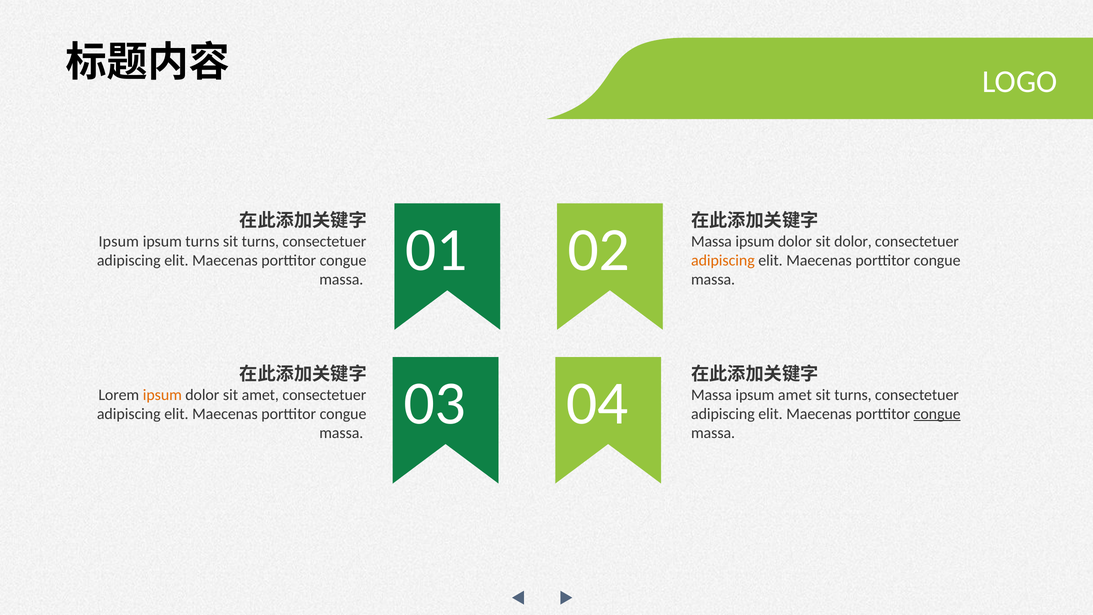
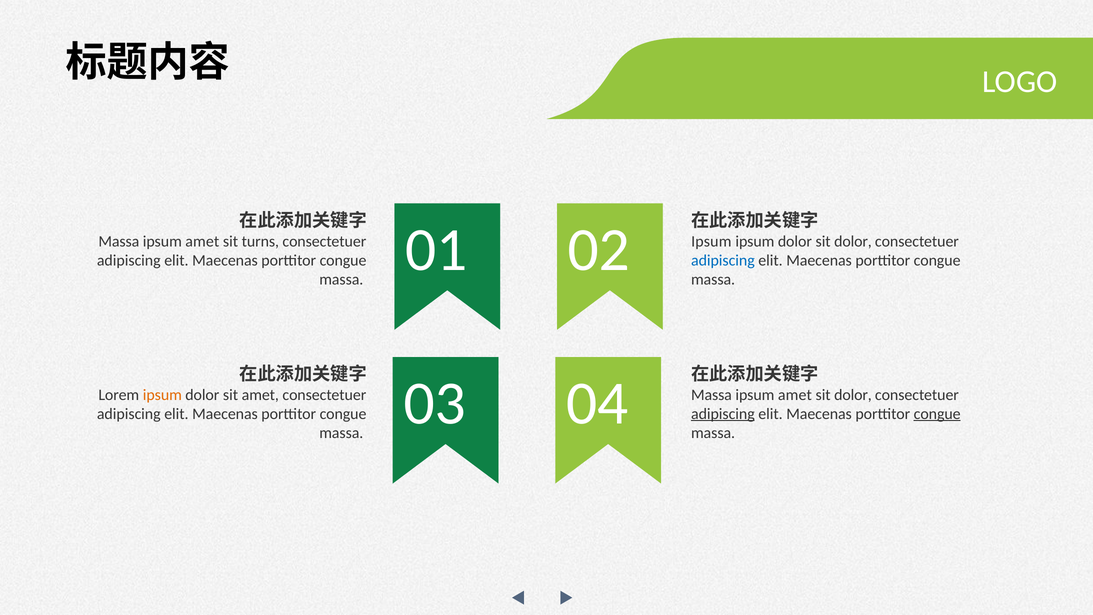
Ipsum at (119, 241): Ipsum -> Massa
turns at (202, 241): turns -> amet
Massa at (711, 241): Massa -> Ipsum
adipiscing at (723, 260) colour: orange -> blue
turns at (853, 395): turns -> dolor
adipiscing at (723, 414) underline: none -> present
